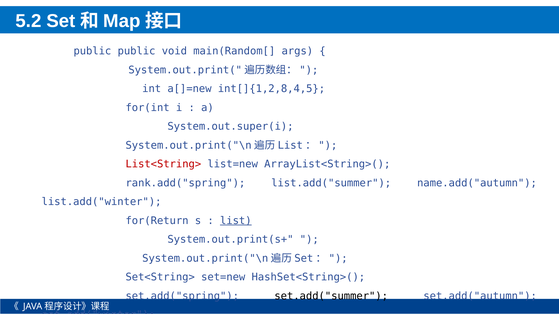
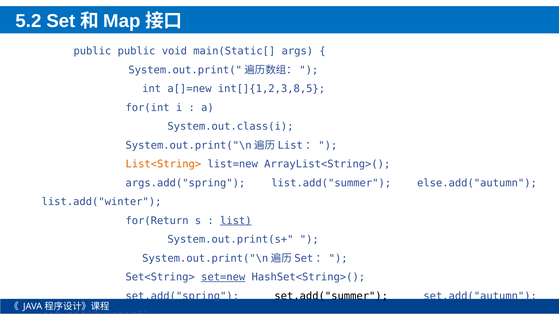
main(Random[: main(Random[ -> main(Static[
int[]{1,2,8,4,5: int[]{1,2,8,4,5 -> int[]{1,2,3,8,5
System.out.super(i: System.out.super(i -> System.out.class(i
List<String> colour: red -> orange
rank.add("spring: rank.add("spring -> args.add("spring
name.add("autumn: name.add("autumn -> else.add("autumn
set=new underline: none -> present
